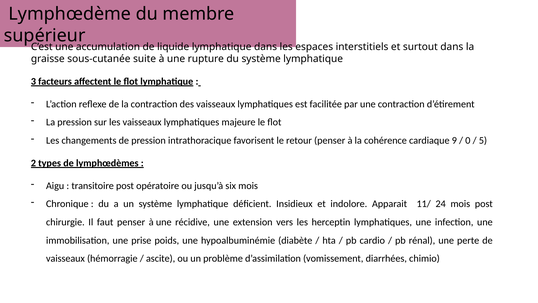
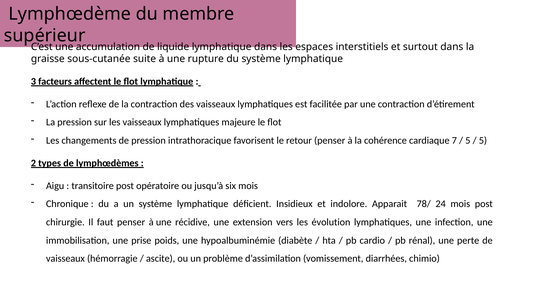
9: 9 -> 7
0 at (468, 140): 0 -> 5
11/: 11/ -> 78/
herceptin: herceptin -> évolution
